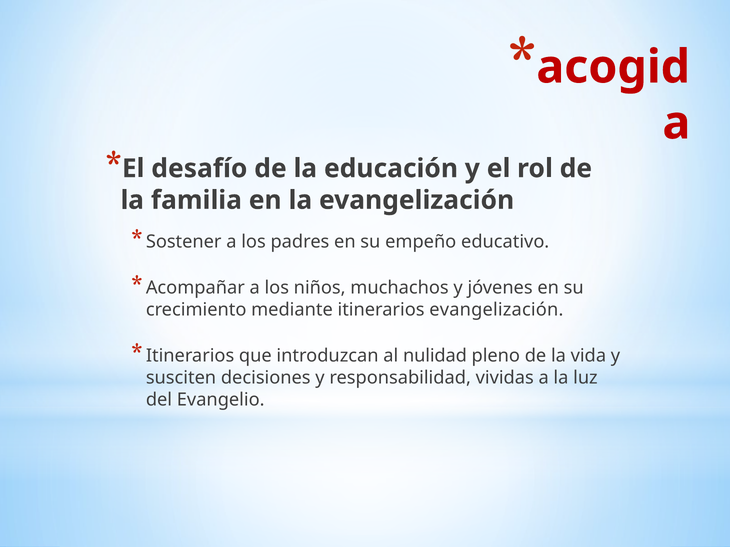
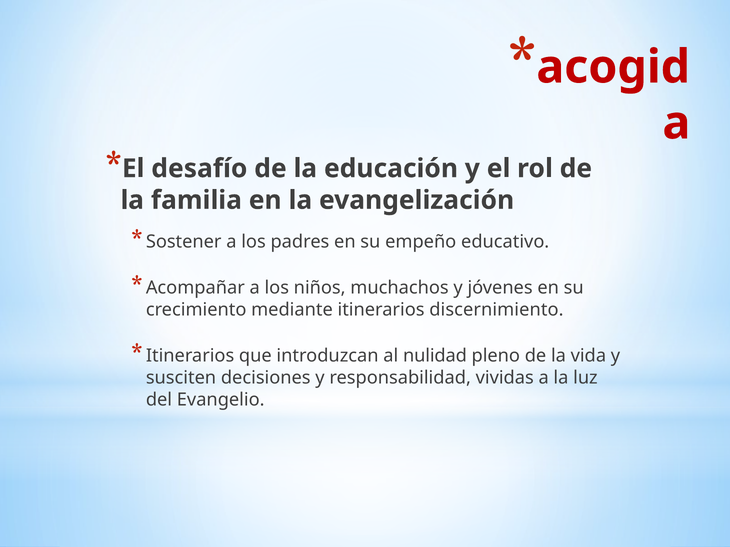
itinerarios evangelización: evangelización -> discernimiento
